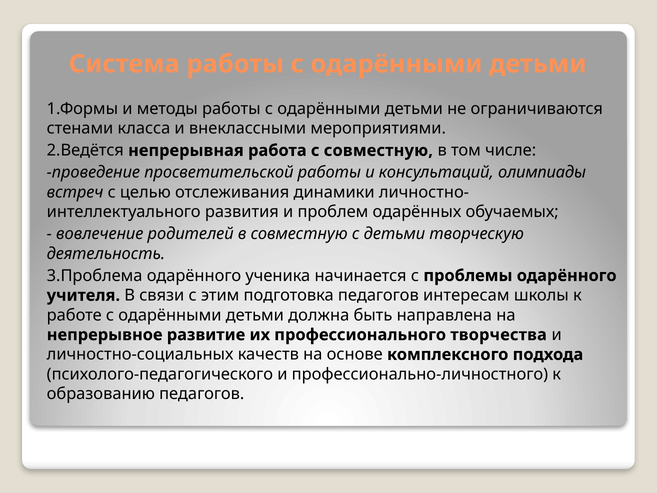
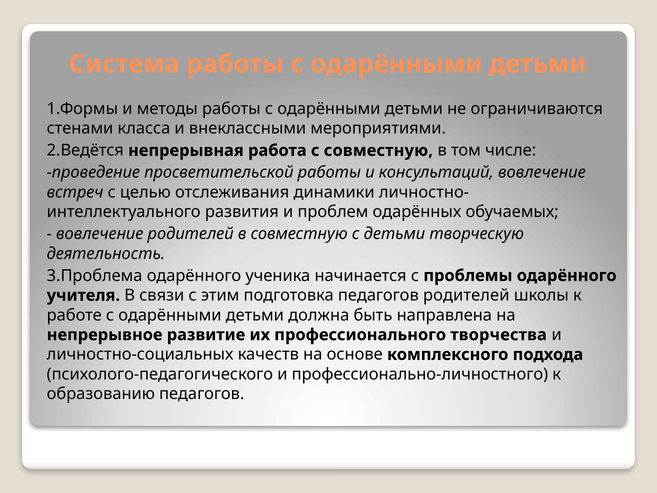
консультаций олимпиады: олимпиады -> вовлечение
педагогов интересам: интересам -> родителей
